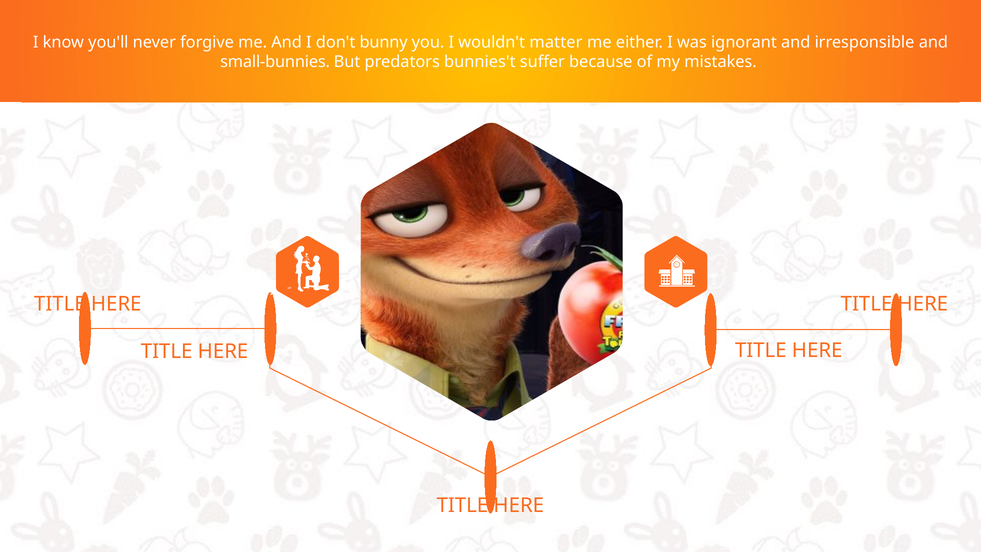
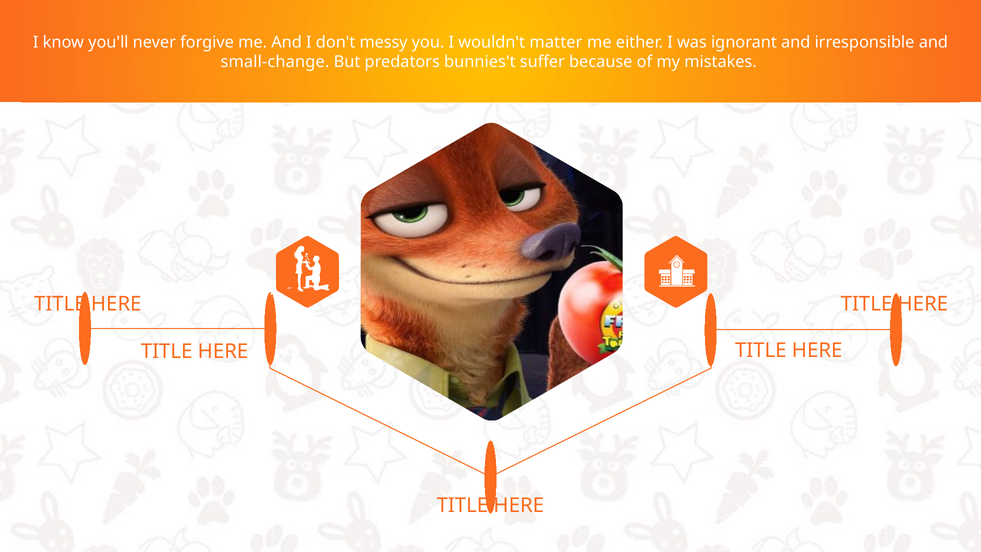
bunny: bunny -> messy
small-bunnies: small-bunnies -> small-change
